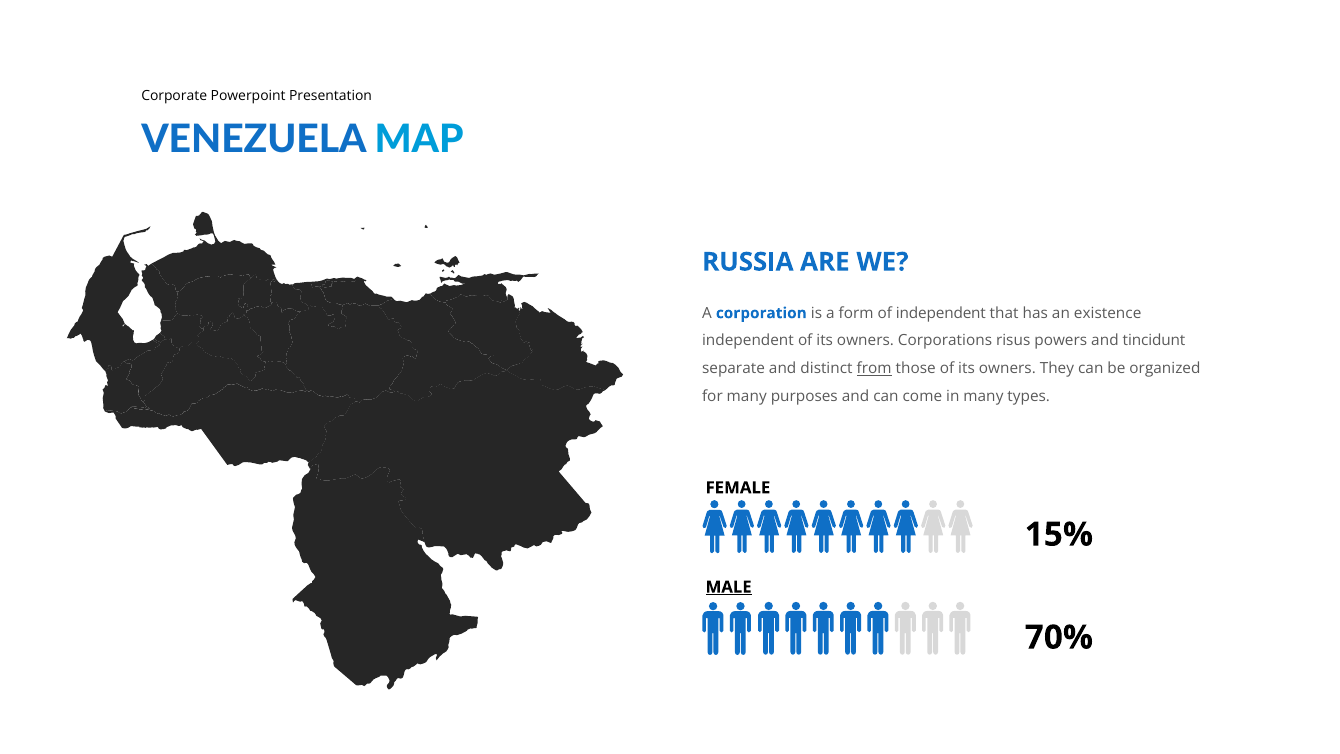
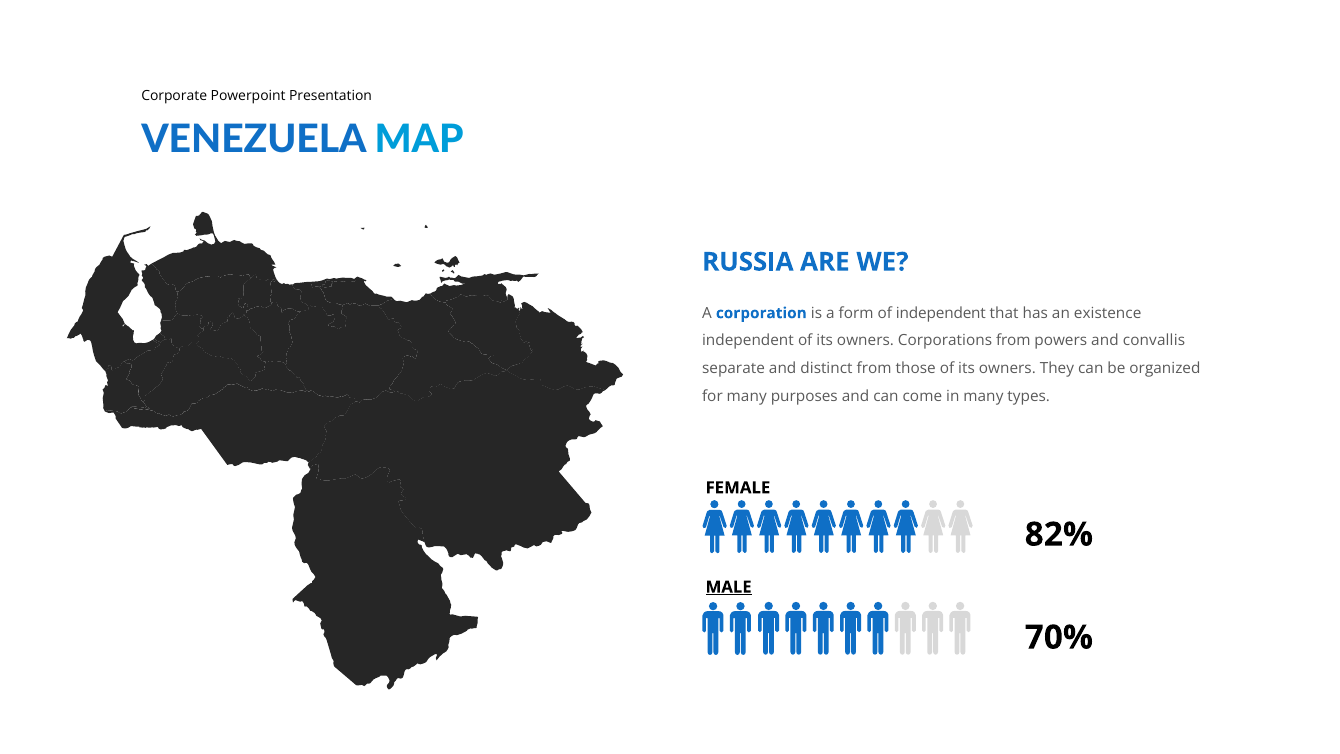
Corporations risus: risus -> from
tincidunt: tincidunt -> convallis
from at (874, 368) underline: present -> none
15%: 15% -> 82%
